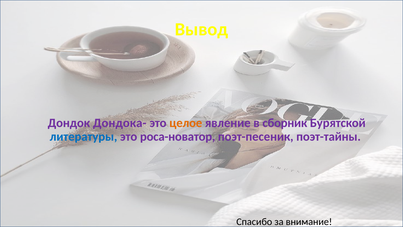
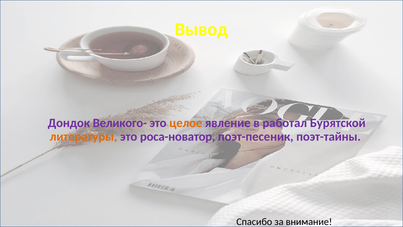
Дондока-: Дондока- -> Великого-
сборник: сборник -> работал
литературы colour: blue -> orange
